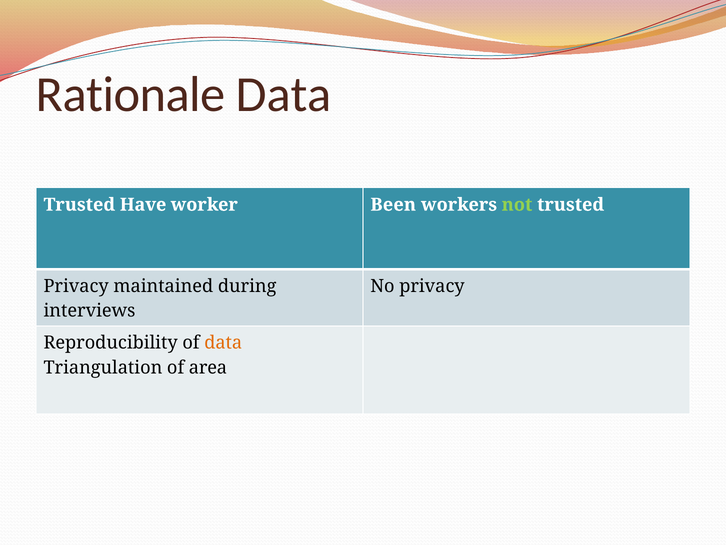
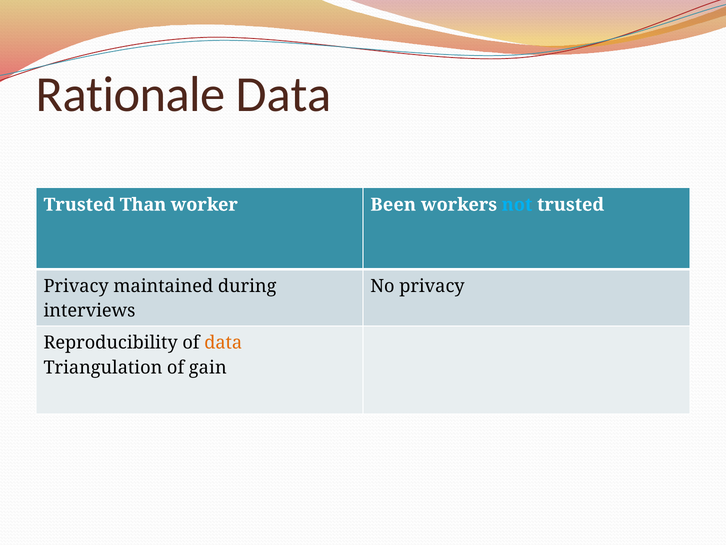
Have: Have -> Than
not colour: light green -> light blue
area: area -> gain
